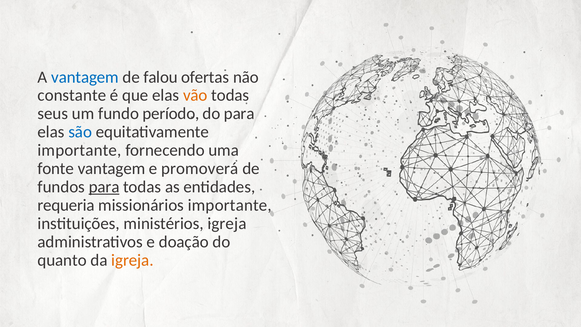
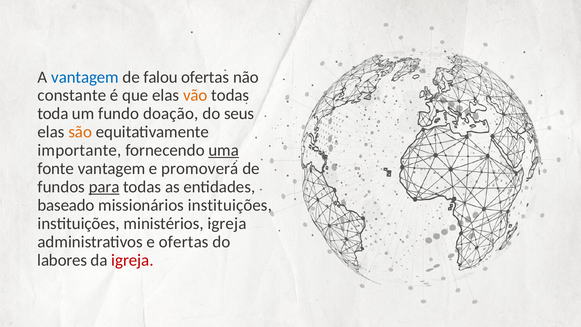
seus: seus -> toda
período: período -> doação
do para: para -> seus
são colour: blue -> orange
uma underline: none -> present
requeria: requeria -> baseado
missionários importante: importante -> instituições
e doação: doação -> ofertas
quanto: quanto -> labores
igreja at (132, 260) colour: orange -> red
